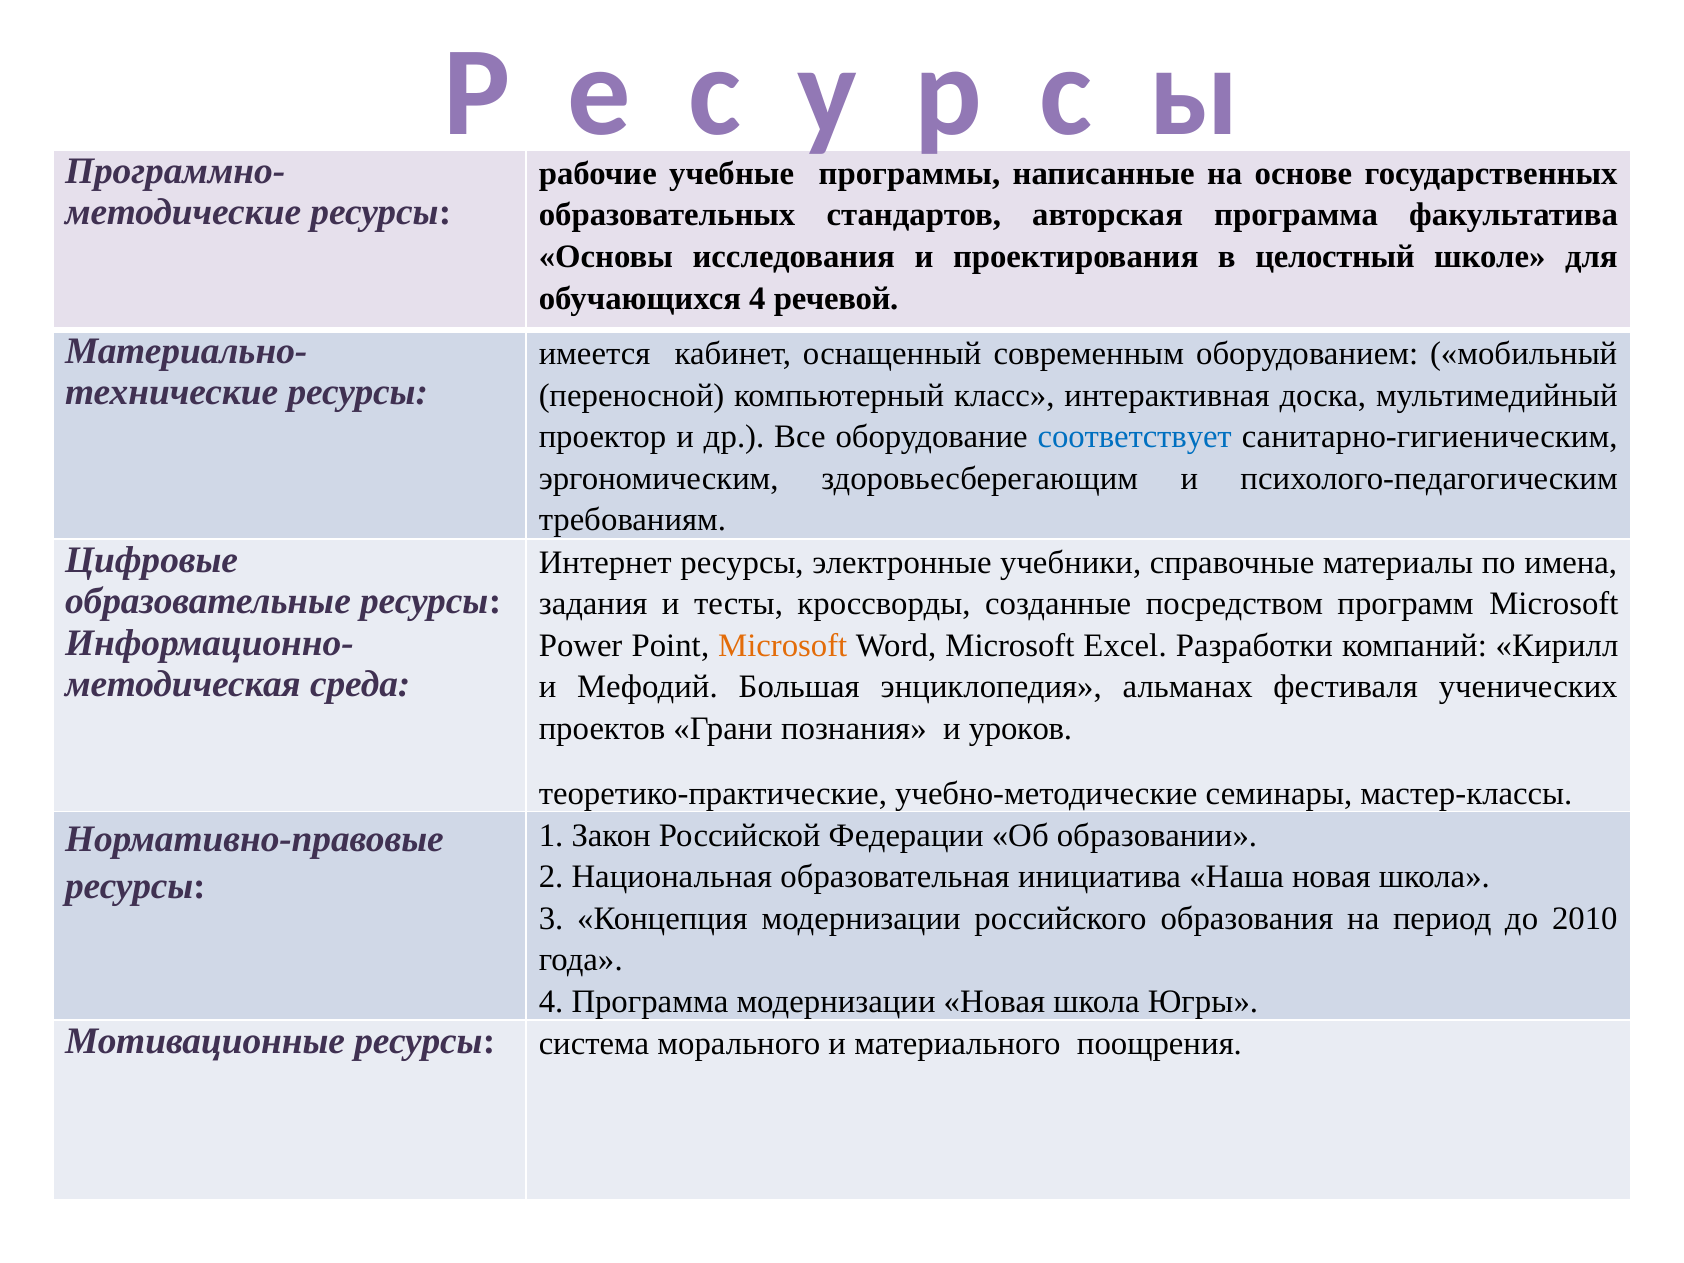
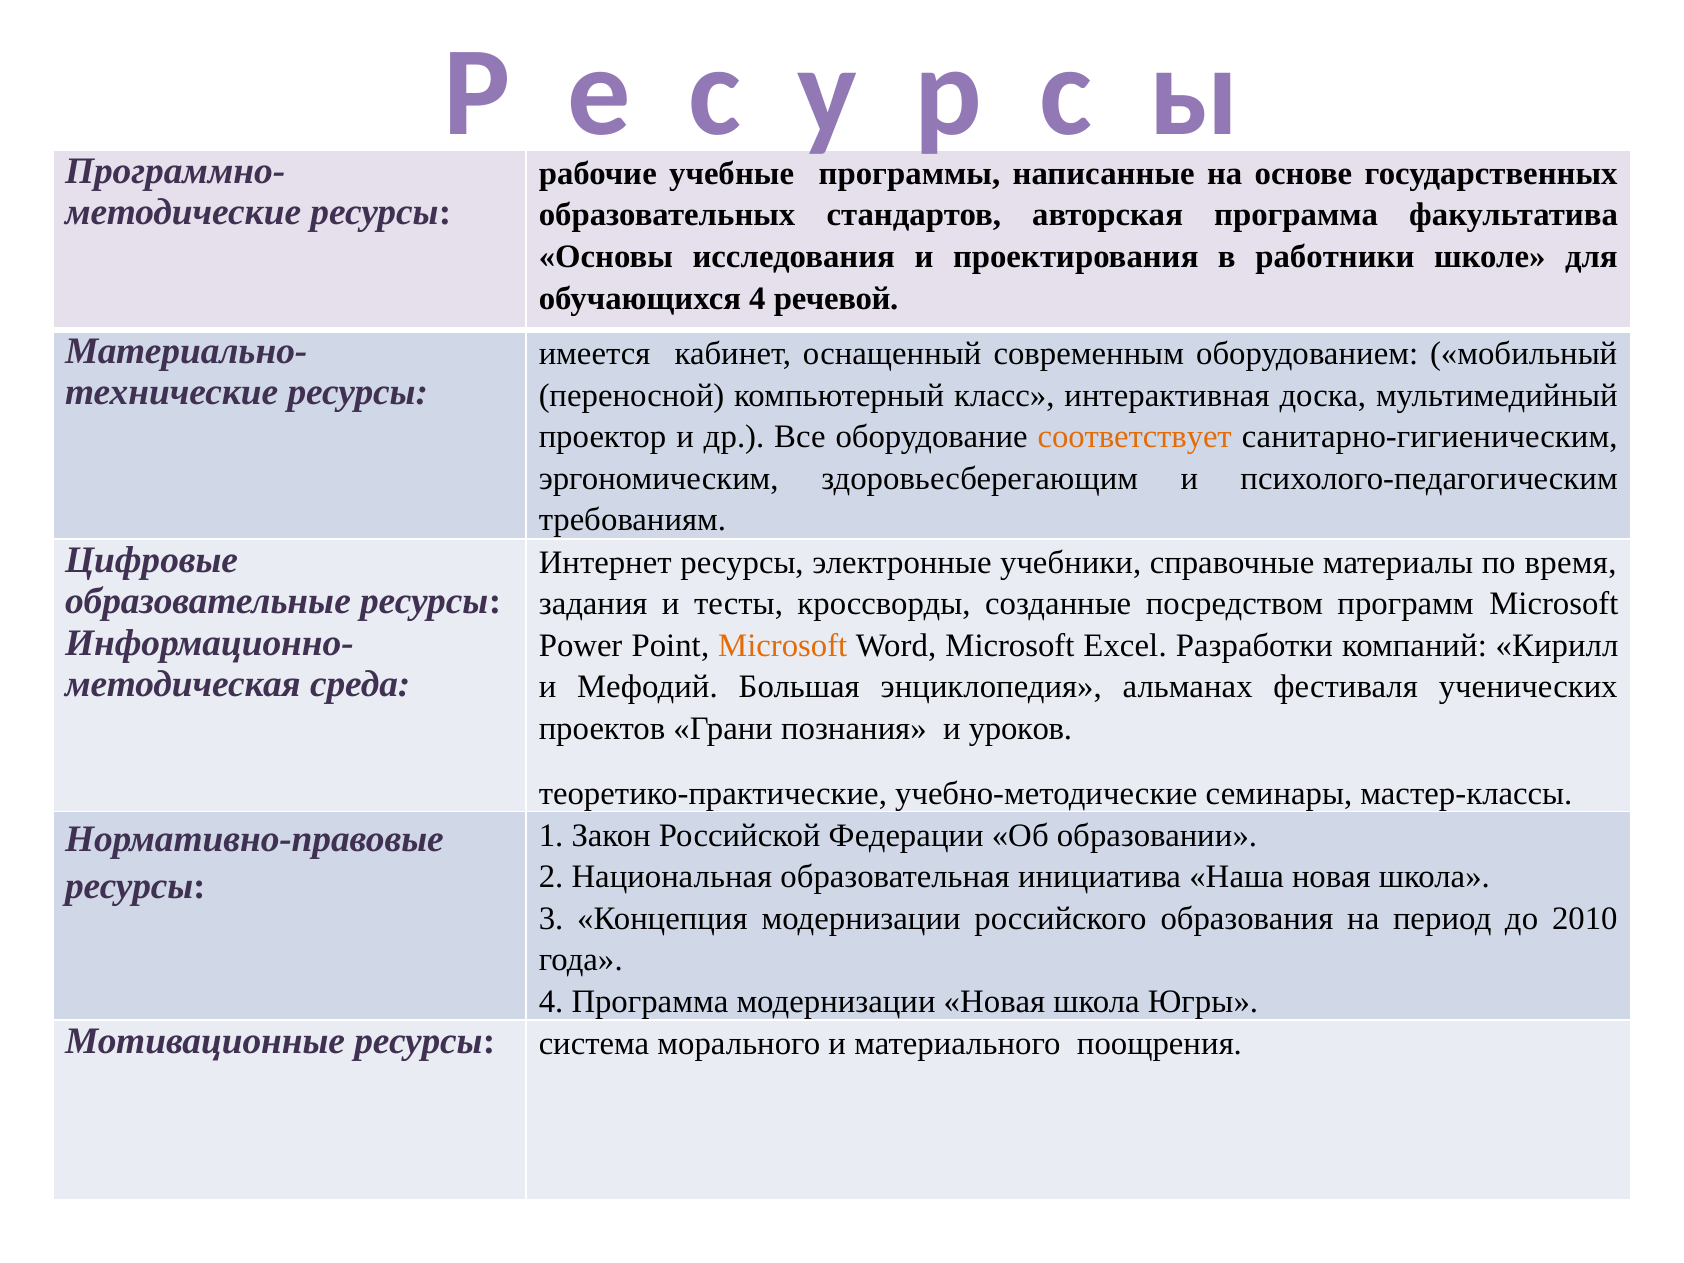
целостный: целостный -> работники
соответствует colour: blue -> orange
имена: имена -> время
